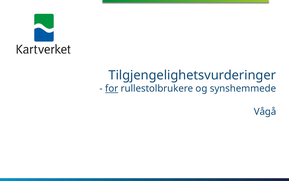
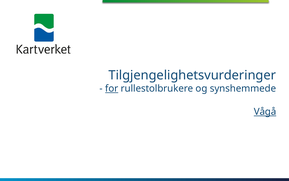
Vågå underline: none -> present
